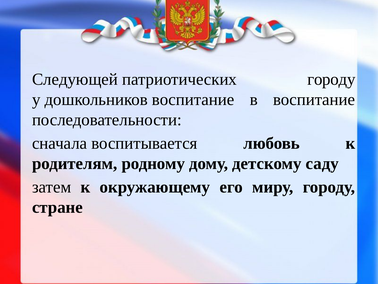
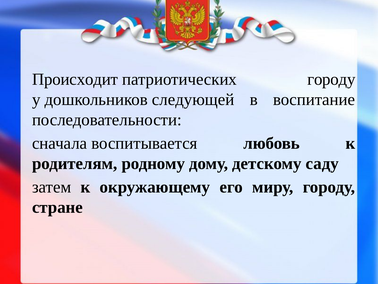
Следующей: Следующей -> Происходит
дошкольников воспитание: воспитание -> следующей
